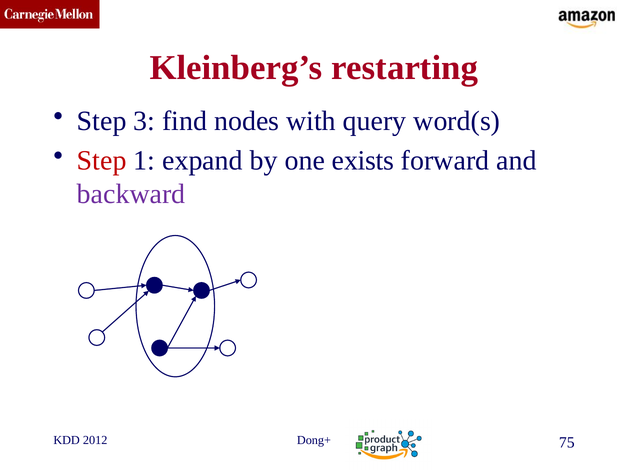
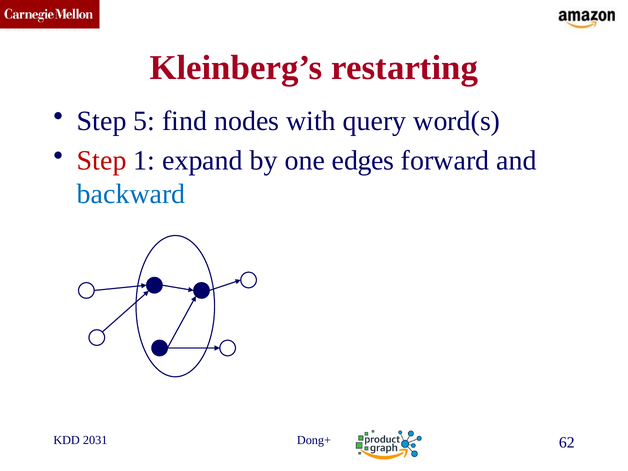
3: 3 -> 5
exists: exists -> edges
backward colour: purple -> blue
2012: 2012 -> 2031
75: 75 -> 62
